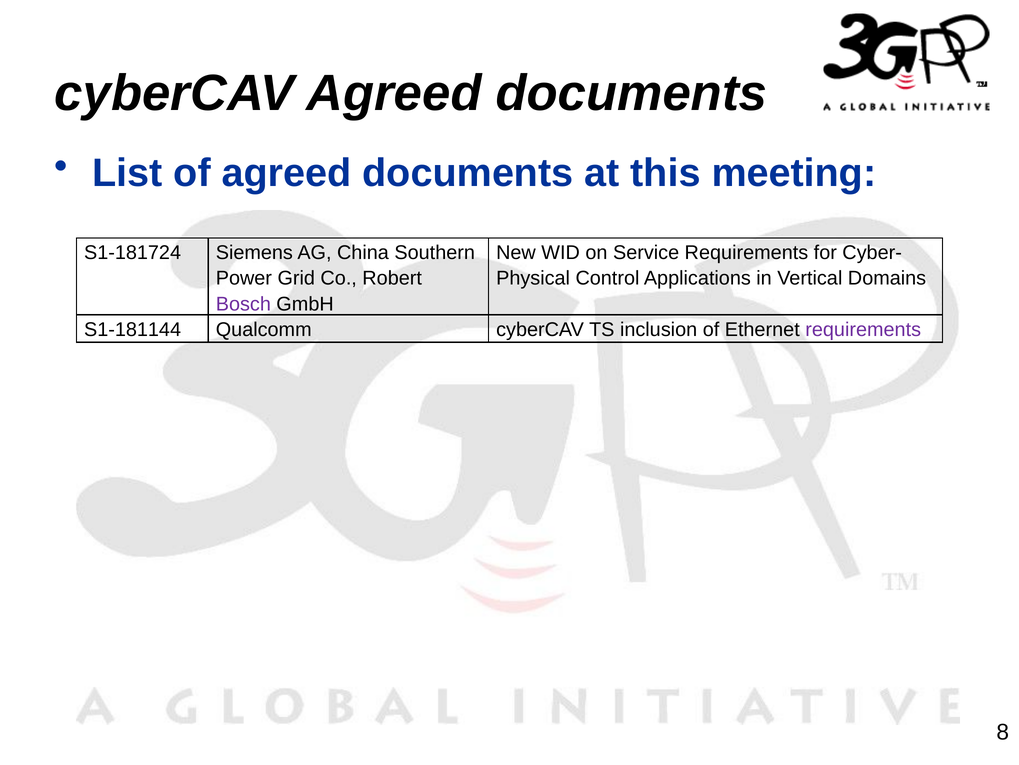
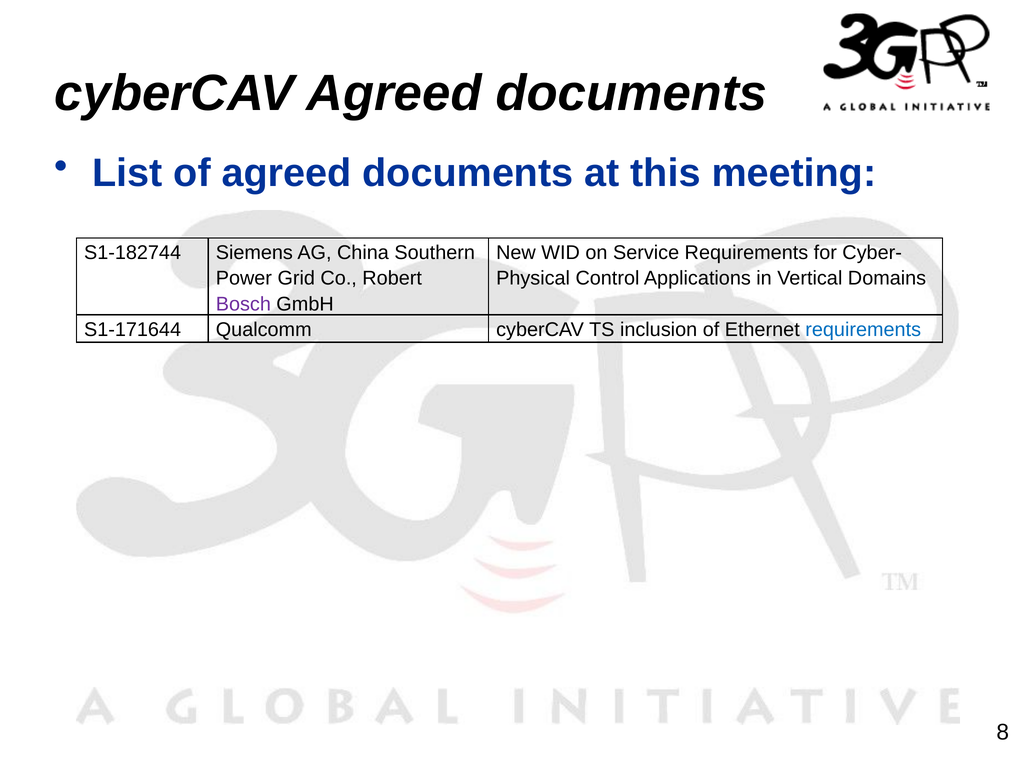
S1-181724: S1-181724 -> S1-182744
S1-181144: S1-181144 -> S1-171644
requirements at (863, 329) colour: purple -> blue
